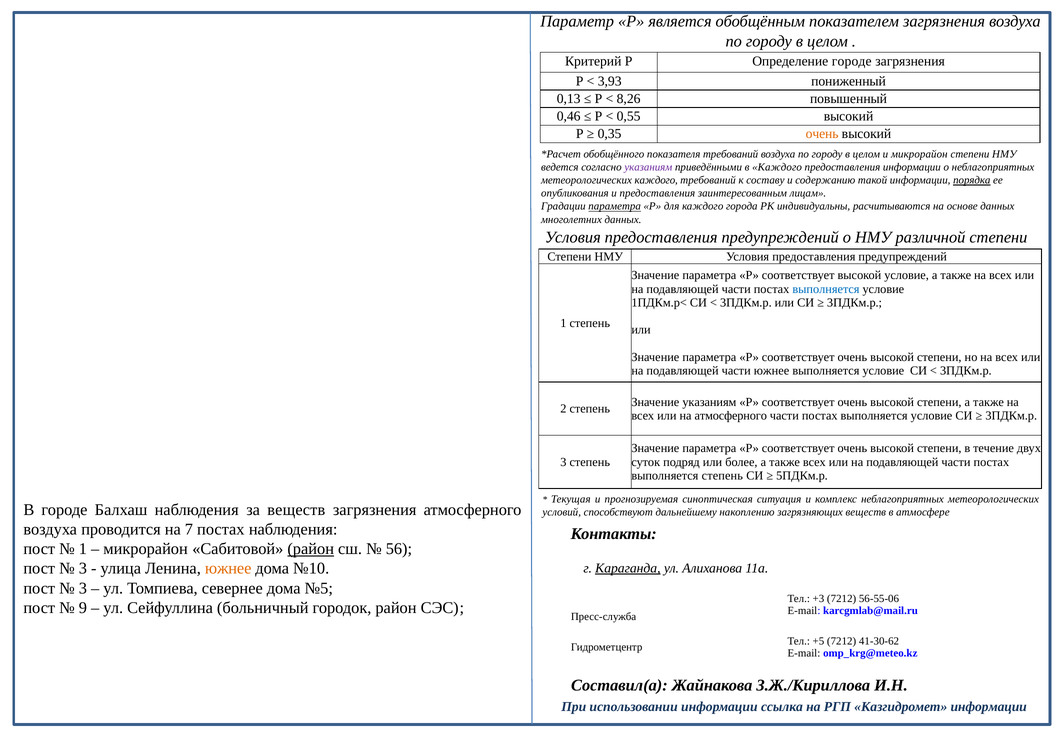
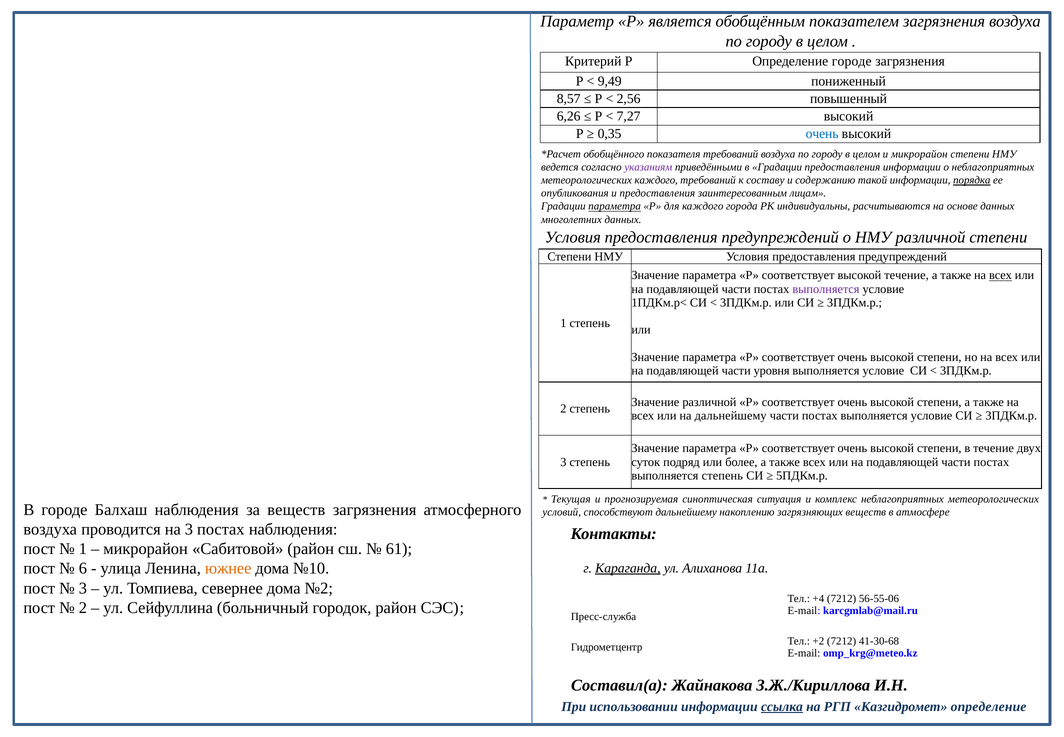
3,93: 3,93 -> 9,49
0,13: 0,13 -> 8,57
8,26: 8,26 -> 2,56
0,46: 0,46 -> 6,26
0,55: 0,55 -> 7,27
очень at (822, 134) colour: orange -> blue
в Каждого: Каждого -> Градации
высокой условие: условие -> течение
всех at (1000, 275) underline: none -> present
выполняется at (826, 289) colour: blue -> purple
части южнее: южнее -> уровня
Значение указаниям: указаниям -> различной
на атмосферного: атмосферного -> дальнейшему
на 7: 7 -> 3
район at (311, 549) underline: present -> none
56: 56 -> 61
3 at (83, 568): 3 -> 6
№5: №5 -> №2
+3: +3 -> +4
9 at (83, 608): 9 -> 2
+5: +5 -> +2
41-30-62: 41-30-62 -> 41-30-68
ссылка underline: none -> present
Казгидромет информации: информации -> определение
